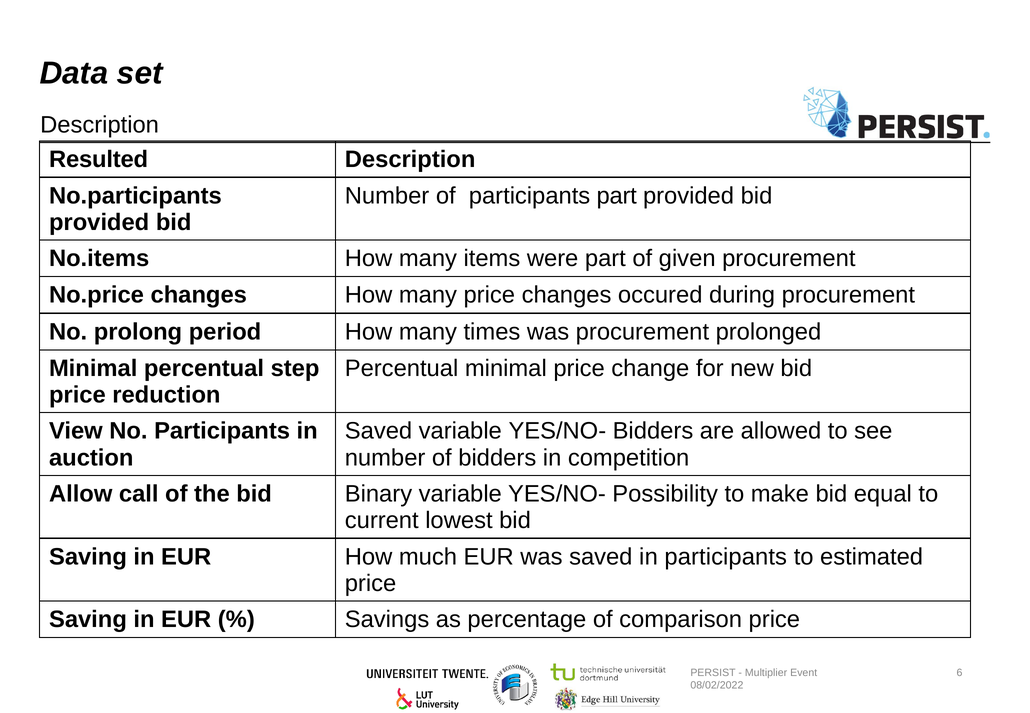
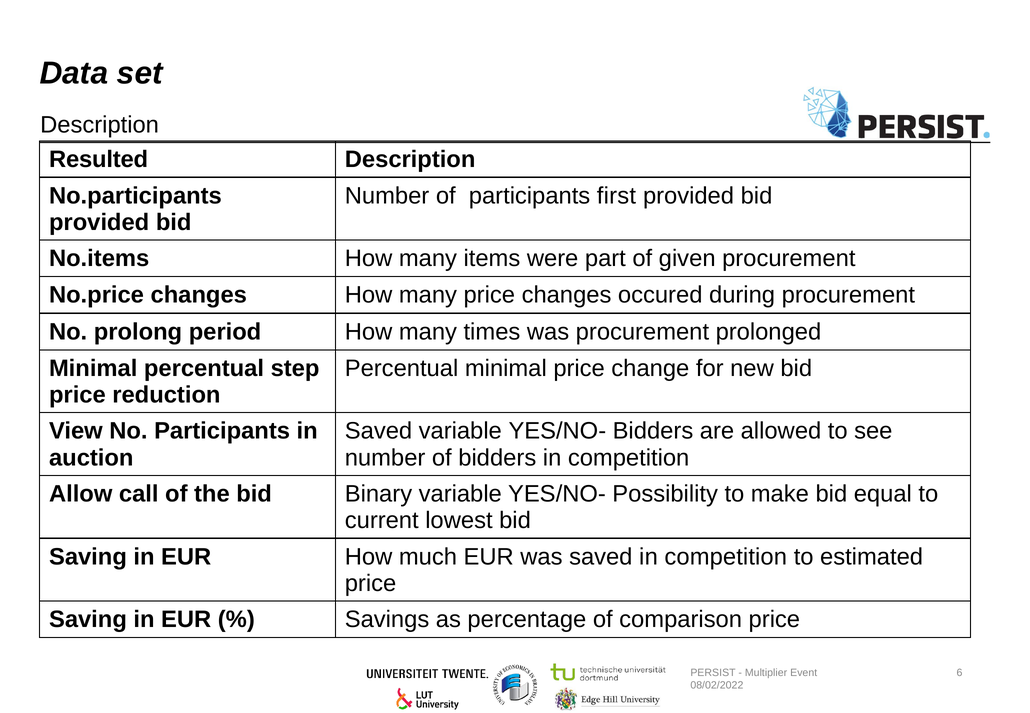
participants part: part -> first
saved in participants: participants -> competition
